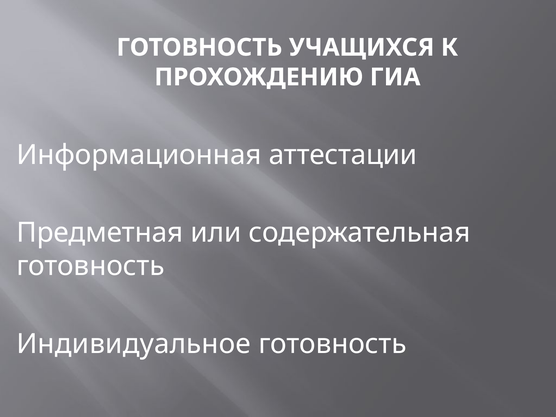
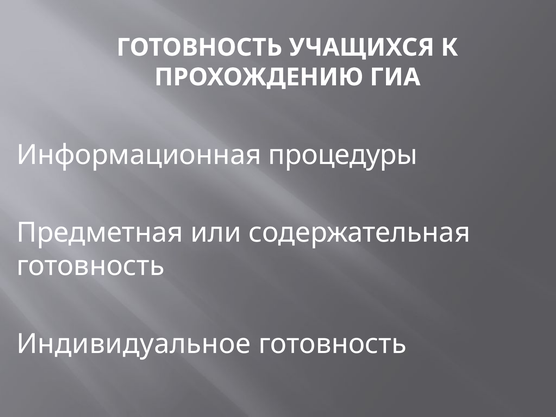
аттестации: аттестации -> процедуры
